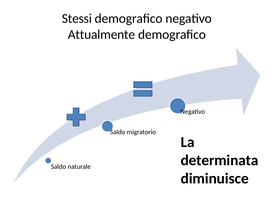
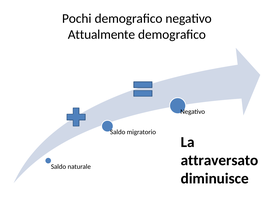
Stessi: Stessi -> Pochi
determinata: determinata -> attraversato
